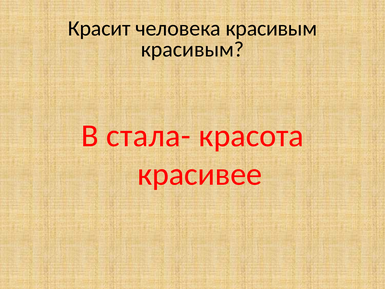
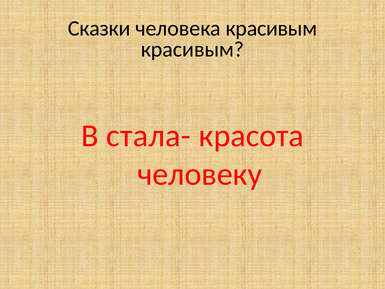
Красит: Красит -> Сказки
красивее: красивее -> человеку
